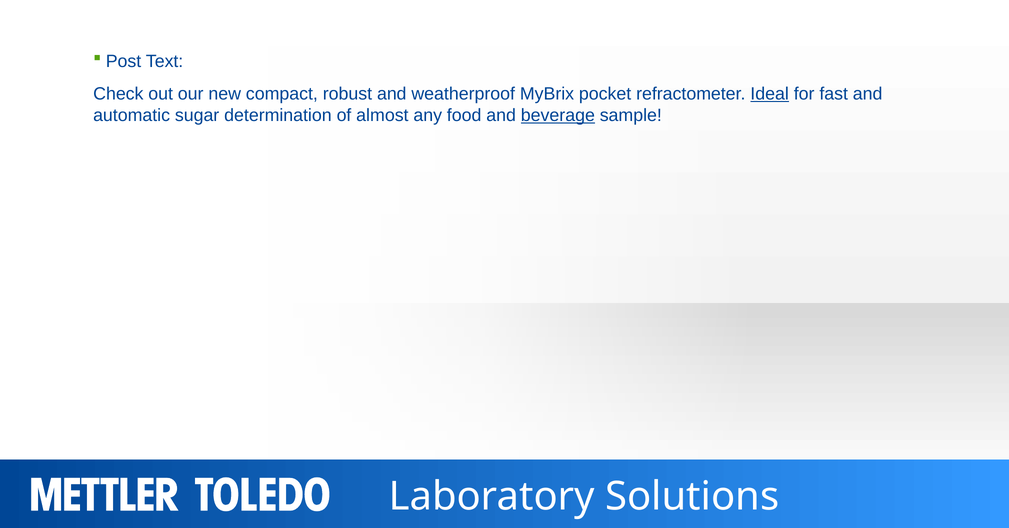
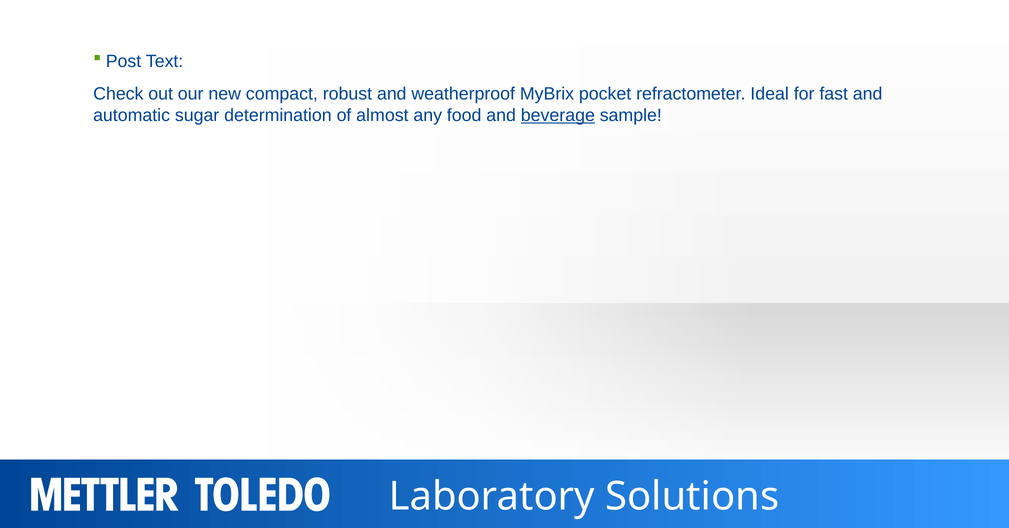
Ideal underline: present -> none
